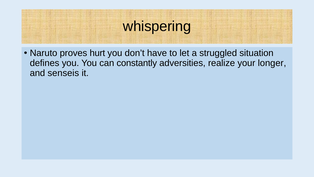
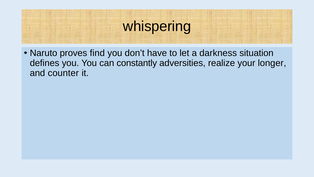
hurt: hurt -> find
struggled: struggled -> darkness
senseis: senseis -> counter
